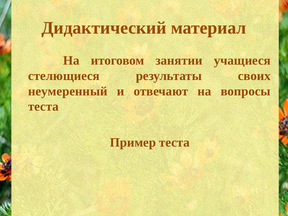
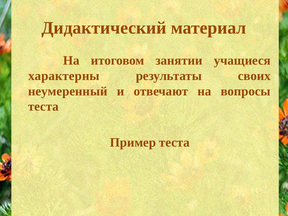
стелющиеся: стелющиеся -> характерны
